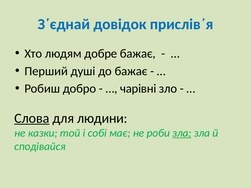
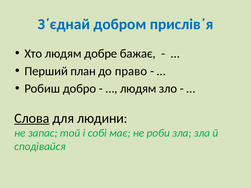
довідок: довідок -> добром
душі: душі -> план
до бажає: бажає -> право
чарівні at (138, 89): чарівні -> людям
казки: казки -> запас
зла at (182, 133) underline: present -> none
